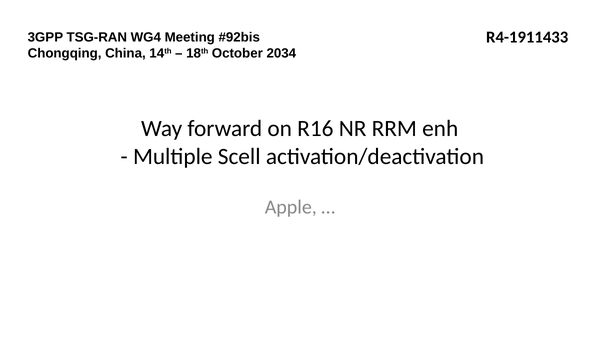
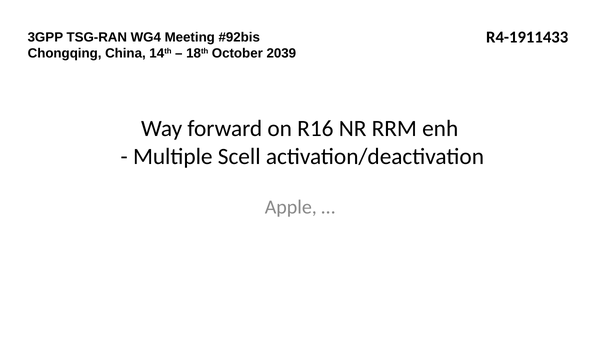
2034: 2034 -> 2039
